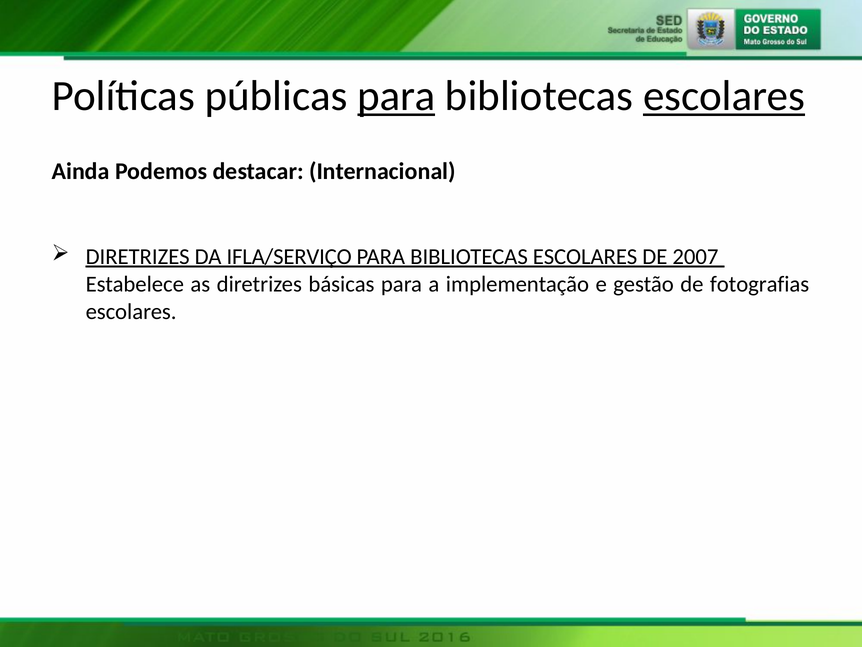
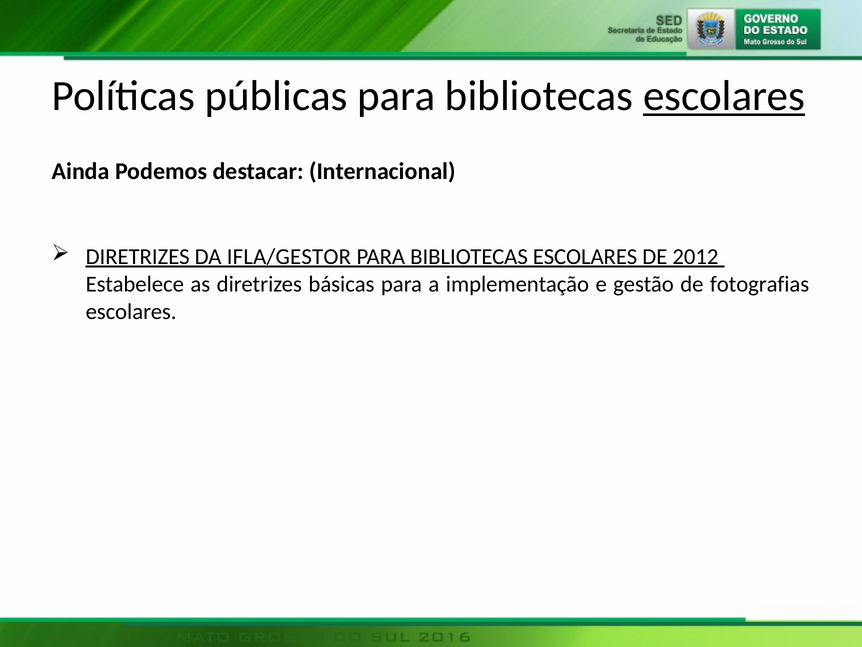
para at (396, 96) underline: present -> none
IFLA/SERVIÇO: IFLA/SERVIÇO -> IFLA/GESTOR
2007: 2007 -> 2012
